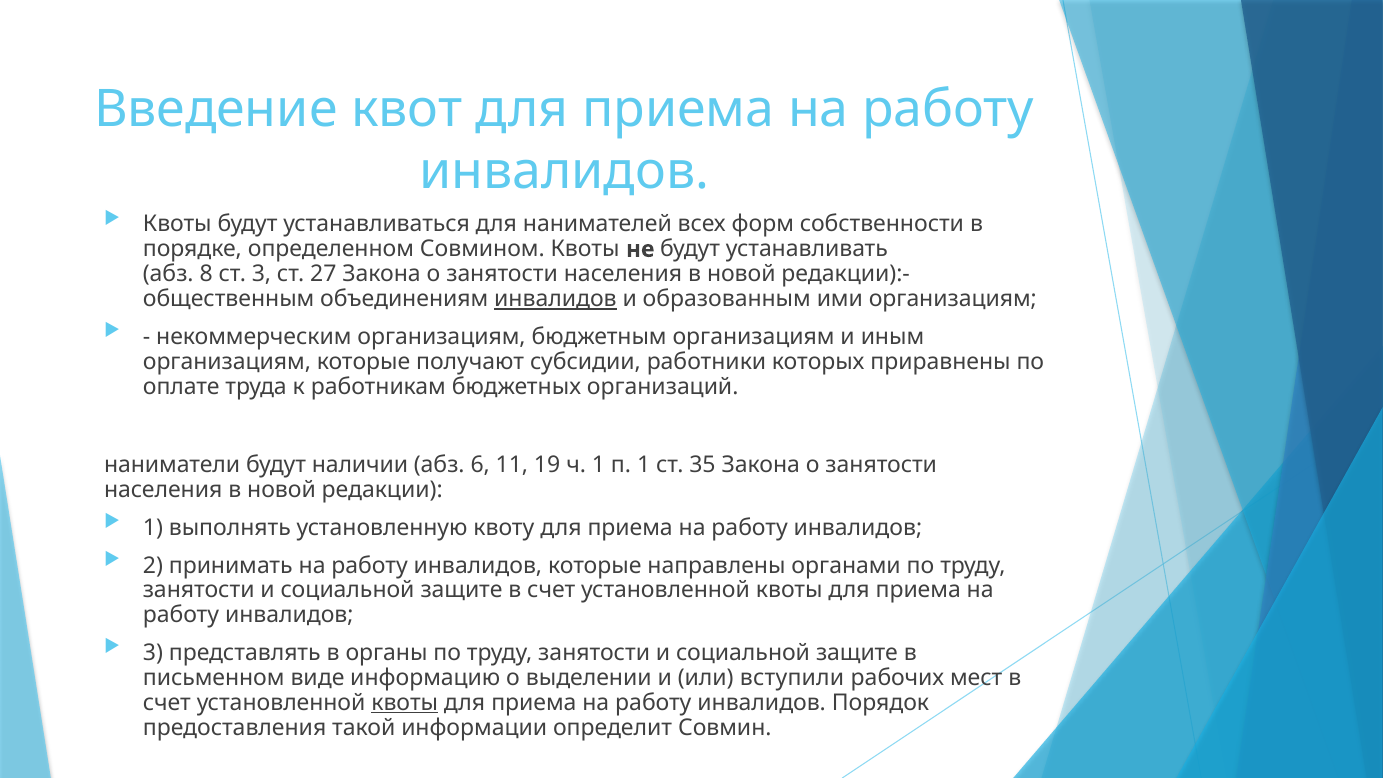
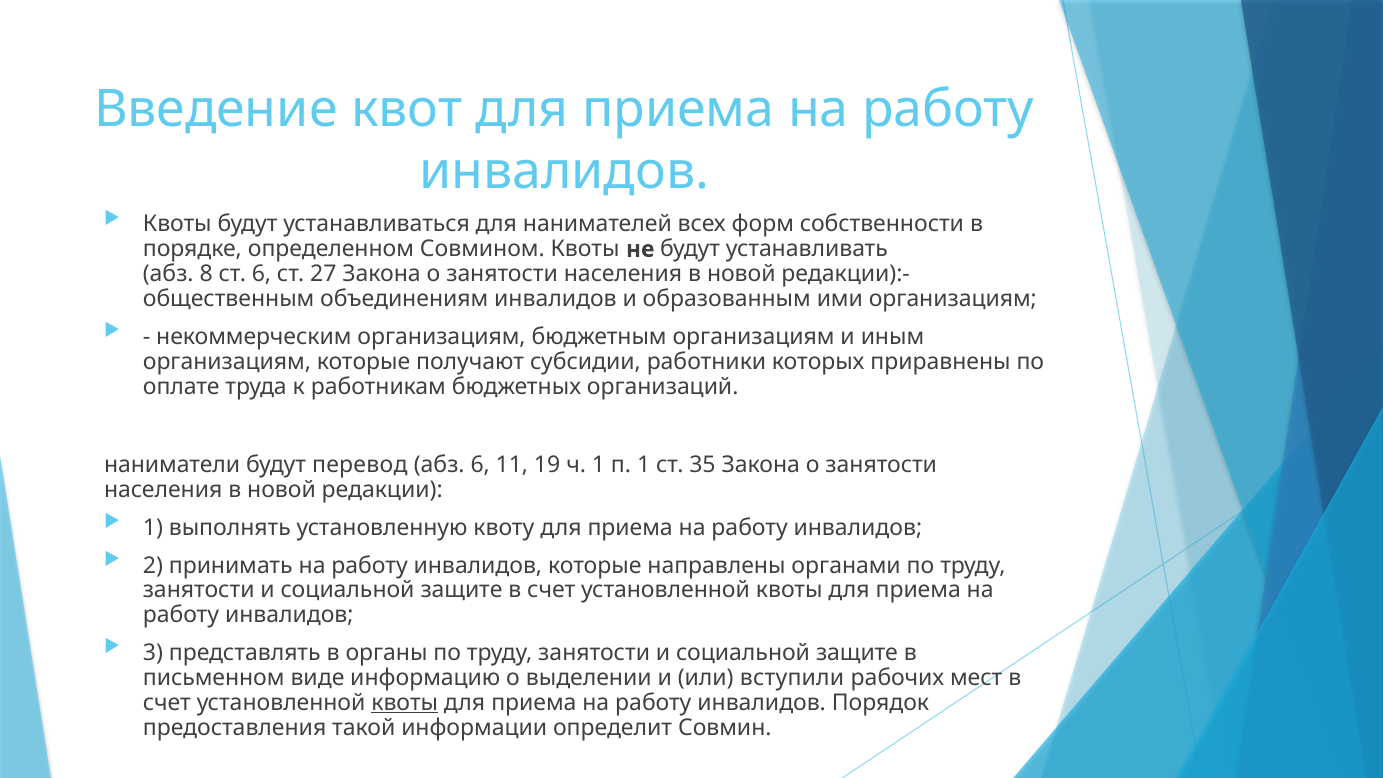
ст 3: 3 -> 6
инвалидов at (555, 299) underline: present -> none
наличии: наличии -> перевод
